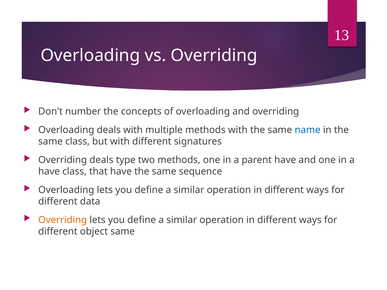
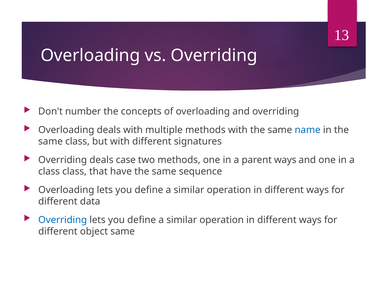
type: type -> case
parent have: have -> ways
have at (49, 172): have -> class
Overriding at (63, 220) colour: orange -> blue
